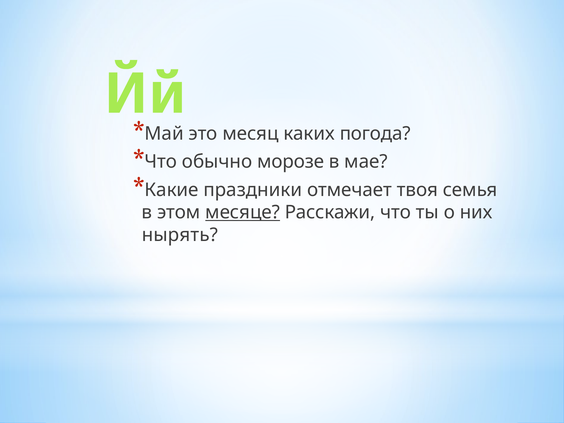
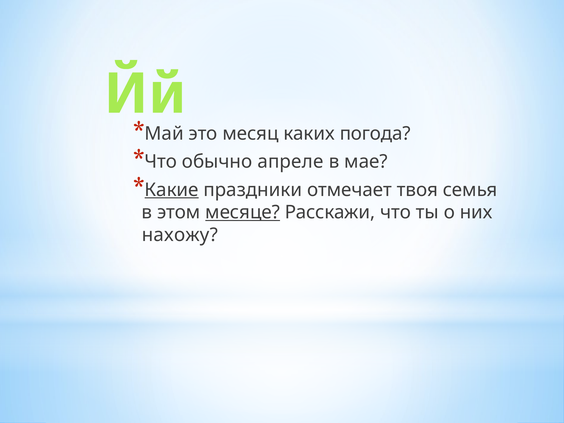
морозе: морозе -> апреле
Какие underline: none -> present
нырять: нырять -> нахожу
